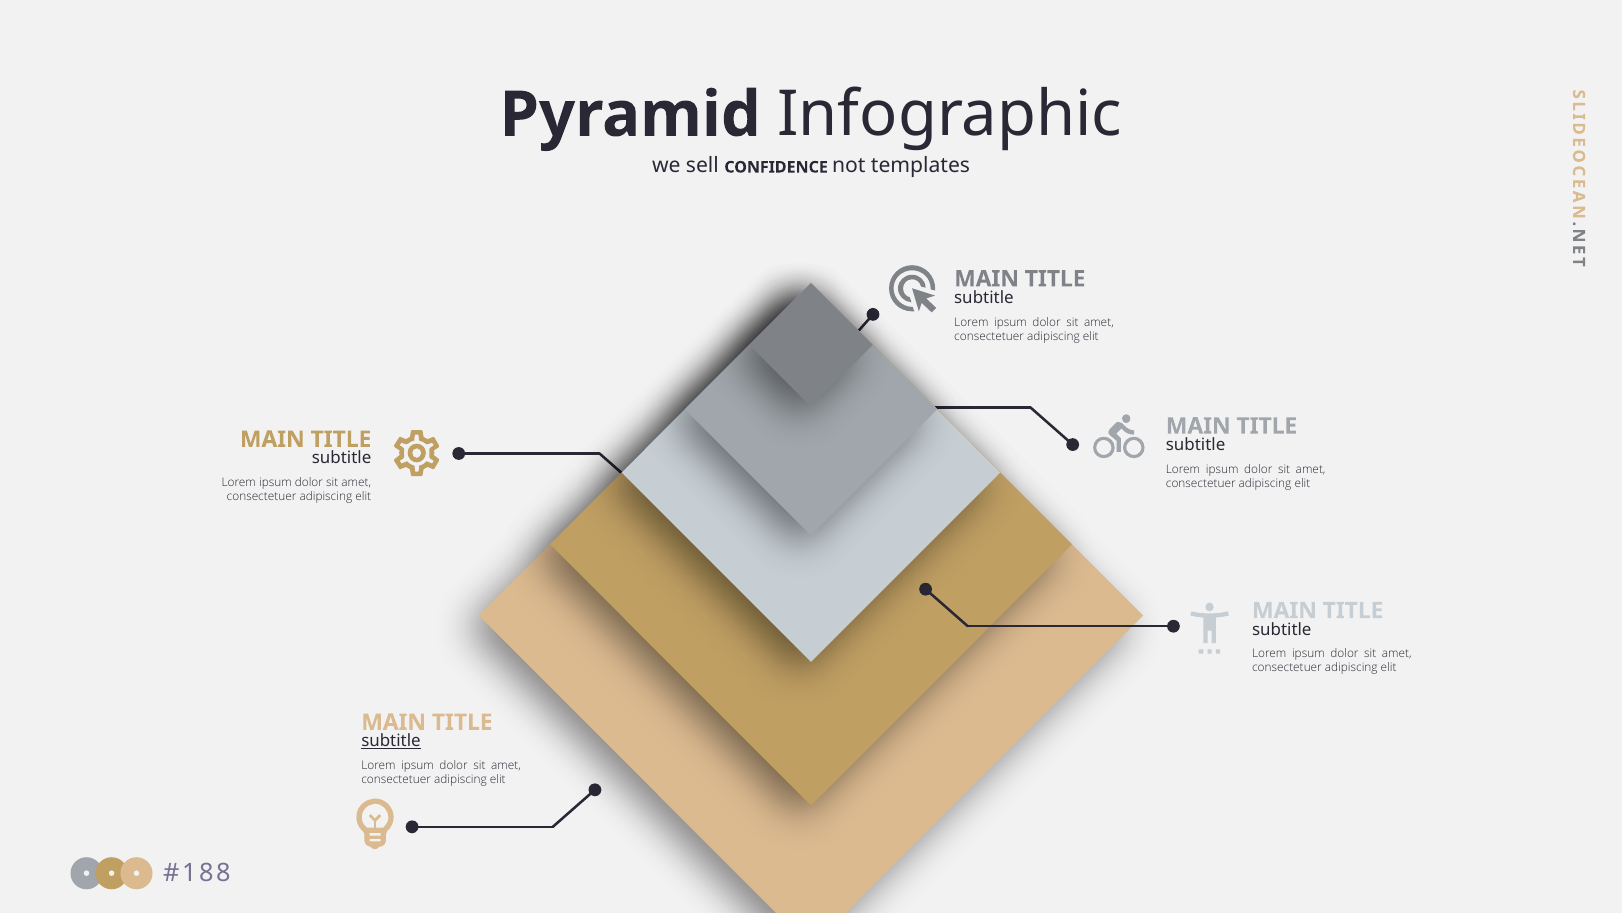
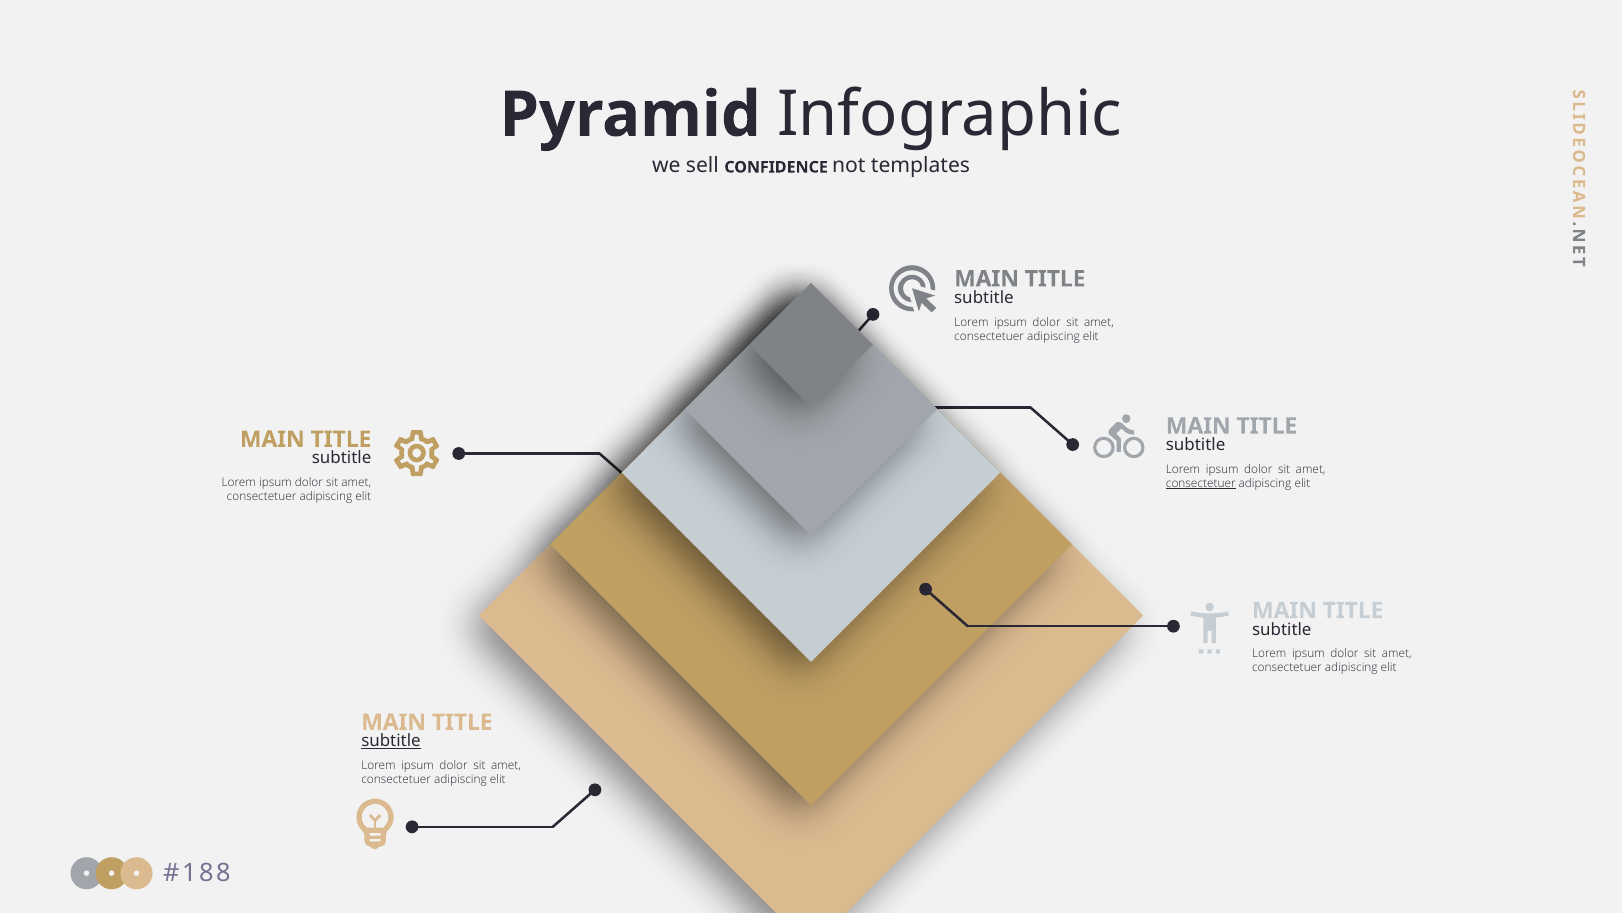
consectetuer at (1201, 483) underline: none -> present
